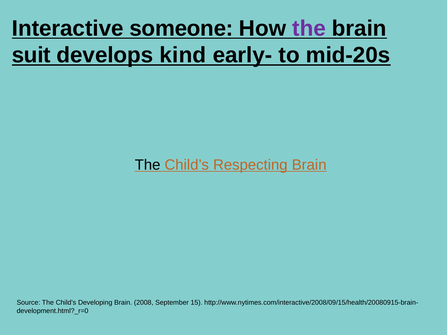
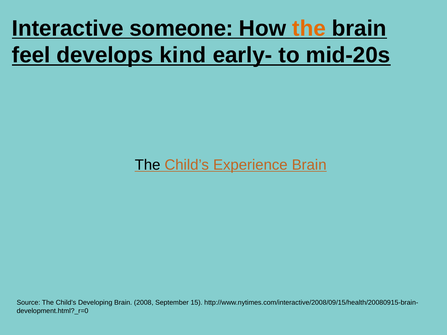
the at (309, 28) colour: purple -> orange
suit: suit -> feel
Respecting: Respecting -> Experience
